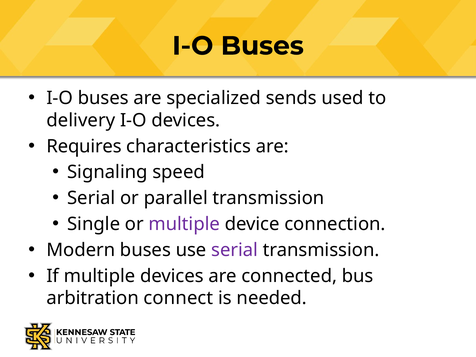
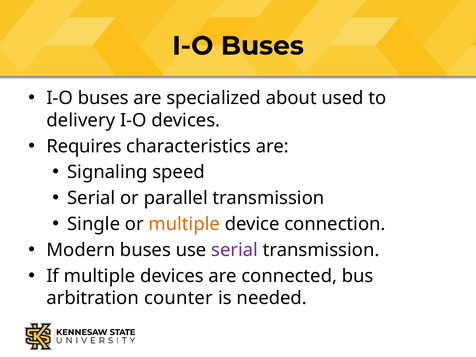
sends: sends -> about
multiple at (184, 224) colour: purple -> orange
connect: connect -> counter
